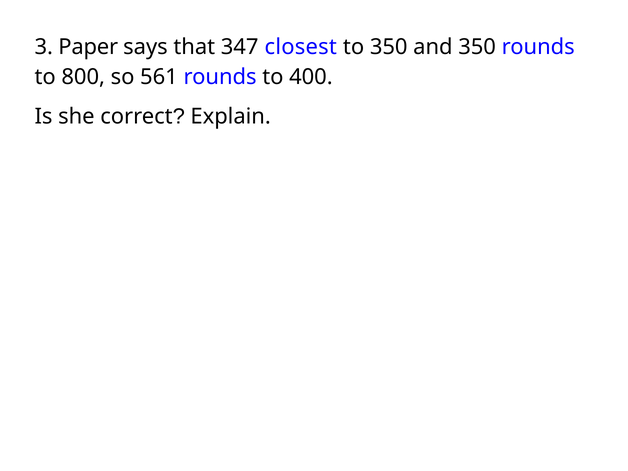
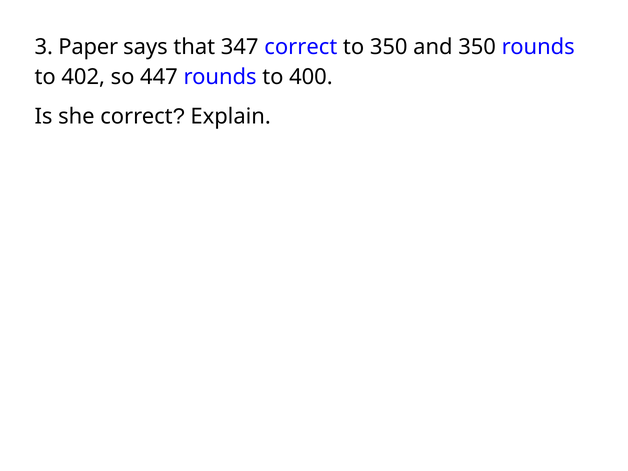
347 closest: closest -> correct
800: 800 -> 402
561: 561 -> 447
